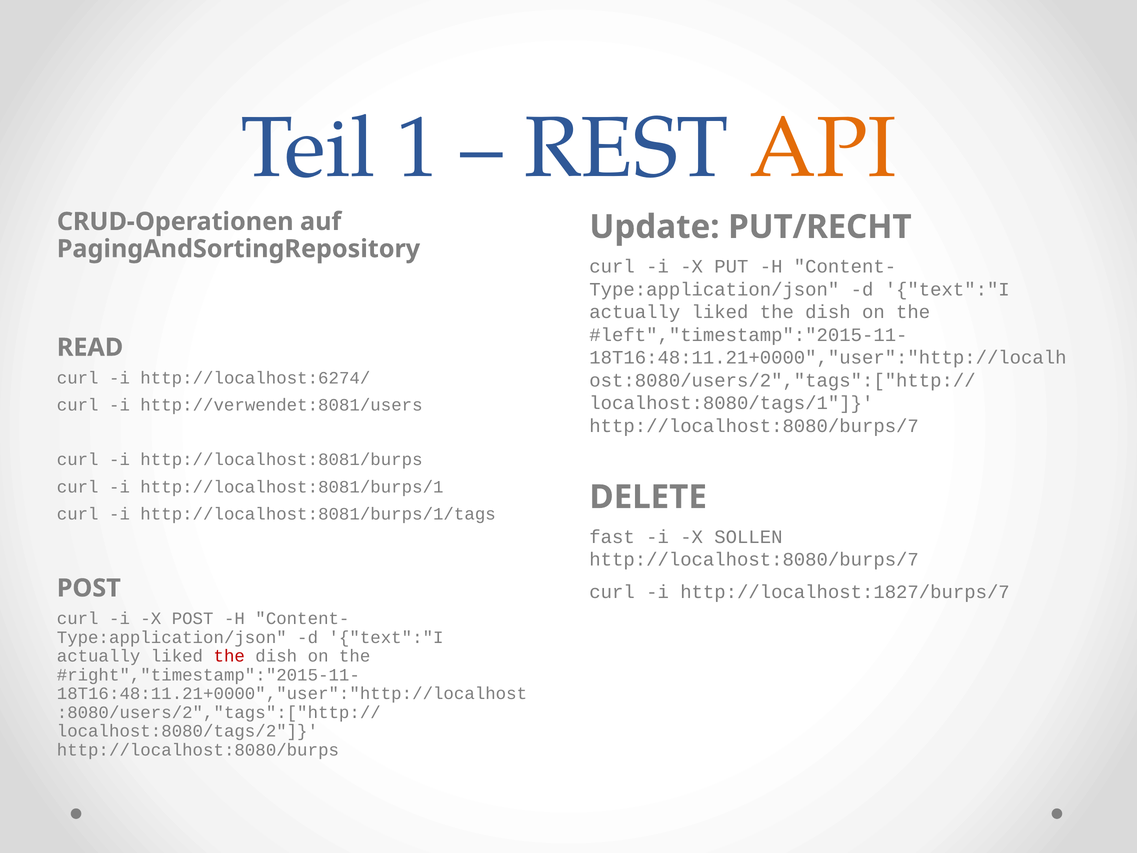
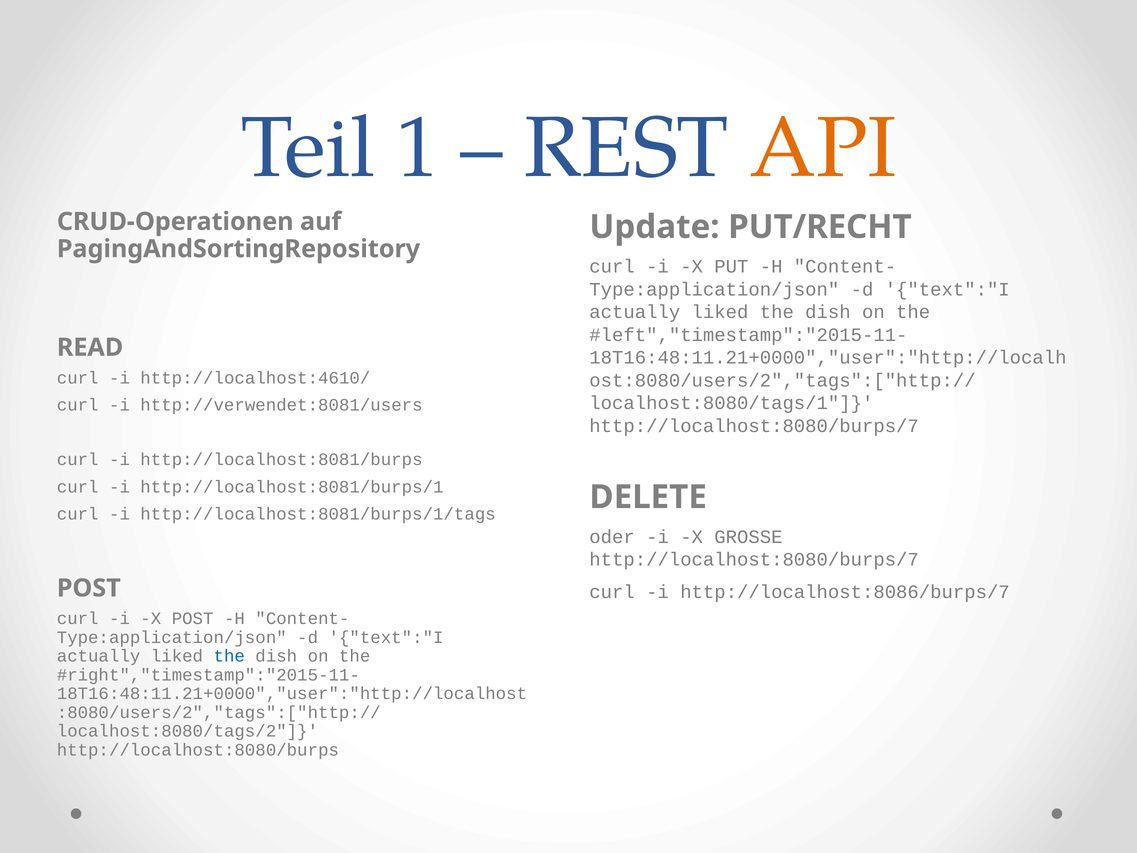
http://localhost:6274/: http://localhost:6274/ -> http://localhost:4610/
fast: fast -> oder
SOLLEN: SOLLEN -> GROSSE
http://localhost:1827/burps/7: http://localhost:1827/burps/7 -> http://localhost:8086/burps/7
the at (229, 656) colour: red -> blue
